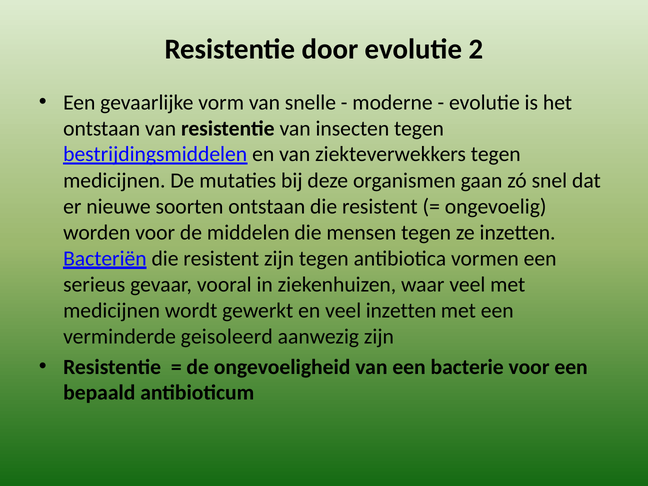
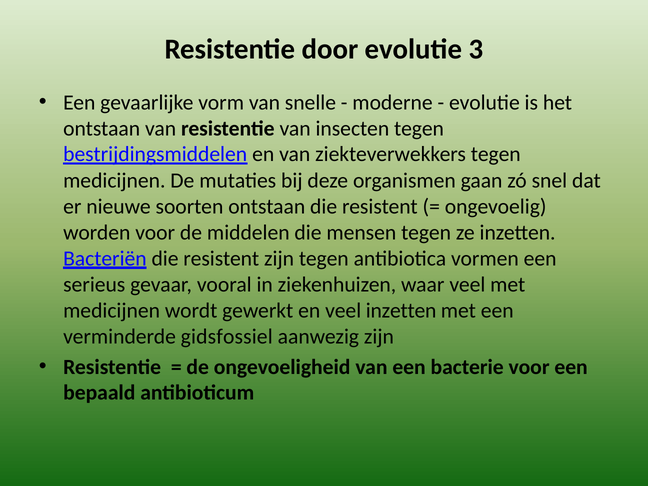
2: 2 -> 3
geisoleerd: geisoleerd -> gidsfossiel
